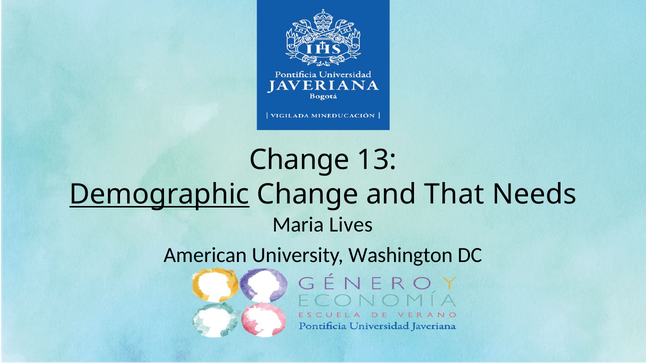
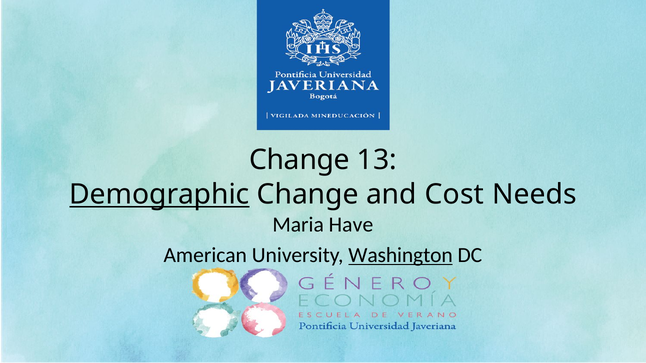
That: That -> Cost
Lives: Lives -> Have
Washington underline: none -> present
